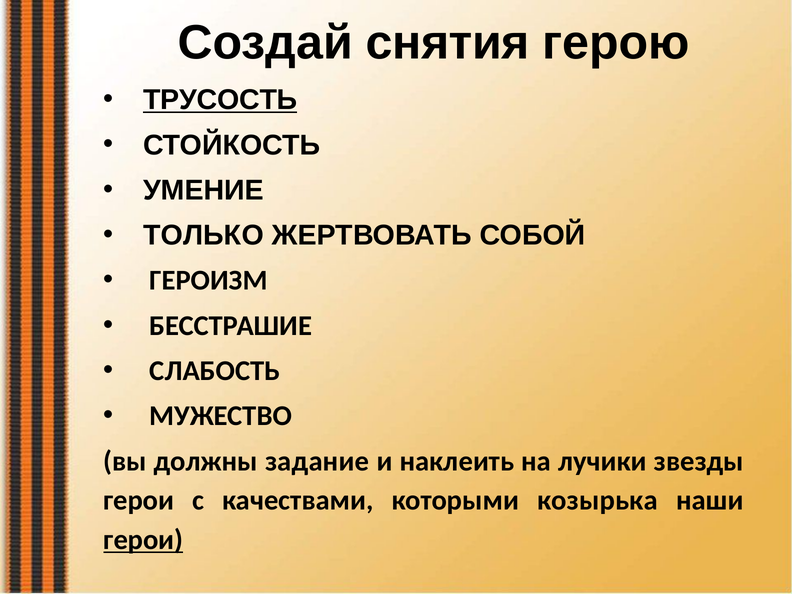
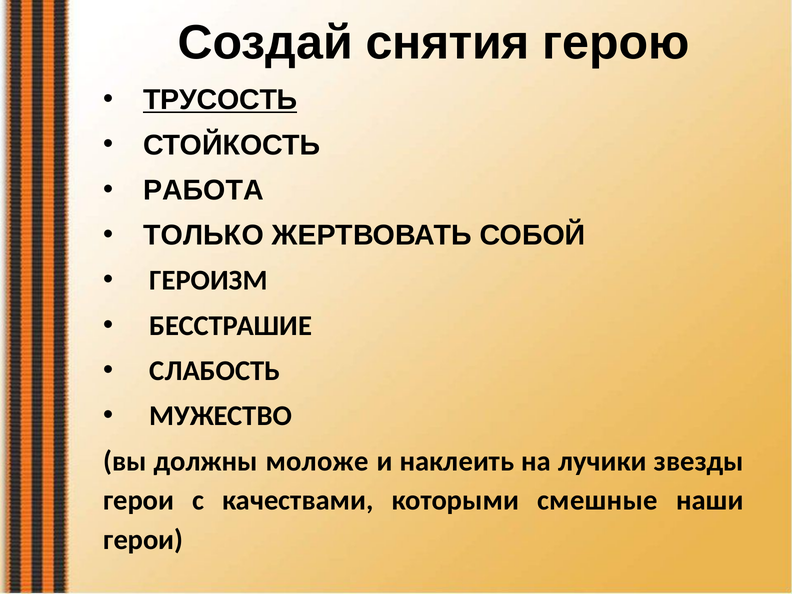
УМЕНИЕ: УМЕНИЕ -> РАБОТА
задание: задание -> моложе
козырька: козырька -> смешные
герои at (143, 540) underline: present -> none
